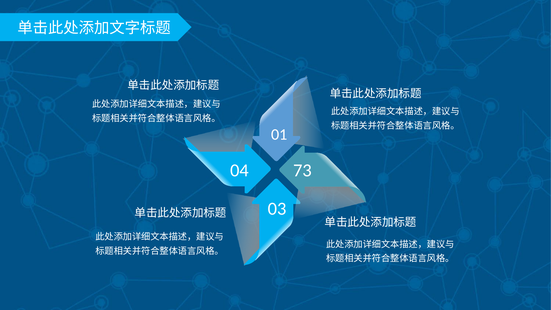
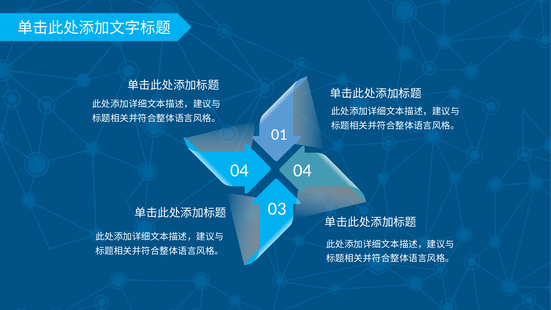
04 73: 73 -> 04
